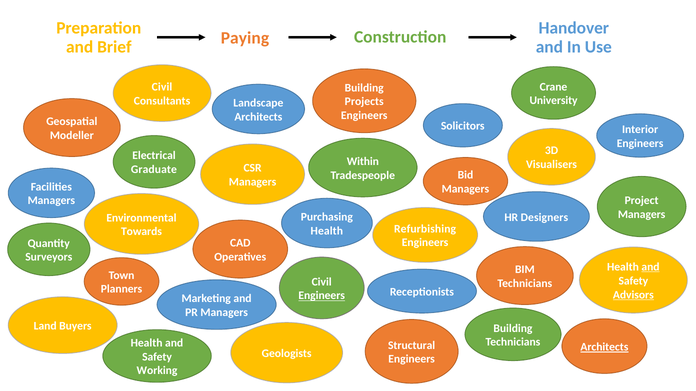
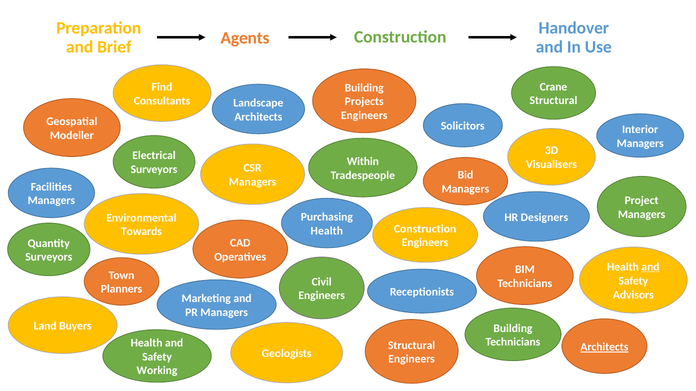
Paying: Paying -> Agents
Civil at (162, 87): Civil -> Find
University at (554, 101): University -> Structural
Engineers at (640, 143): Engineers -> Managers
Graduate at (154, 170): Graduate -> Surveyors
Refurbishing at (425, 229): Refurbishing -> Construction
Advisors underline: present -> none
Engineers at (322, 296) underline: present -> none
